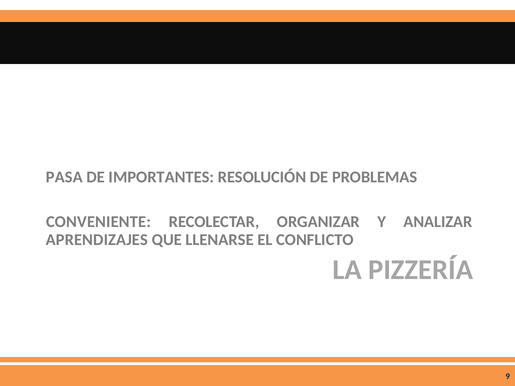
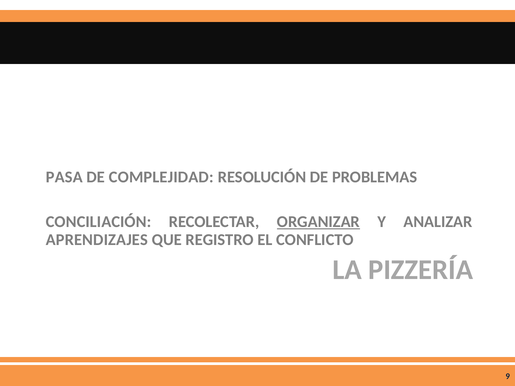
IMPORTANTES: IMPORTANTES -> COMPLEJIDAD
CONVENIENTE: CONVENIENTE -> CONCILIACIÓN
ORGANIZAR underline: none -> present
LLENARSE: LLENARSE -> REGISTRO
